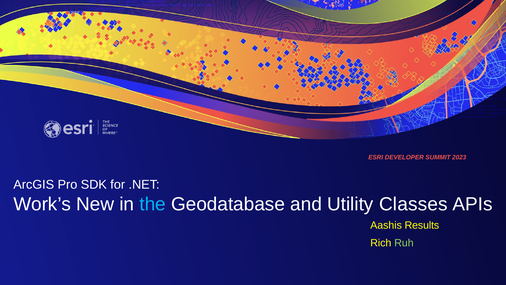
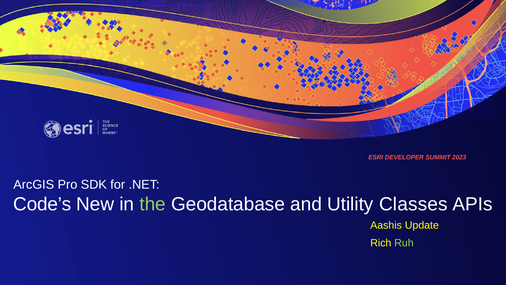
Work’s: Work’s -> Code’s
the colour: light blue -> light green
Results: Results -> Update
